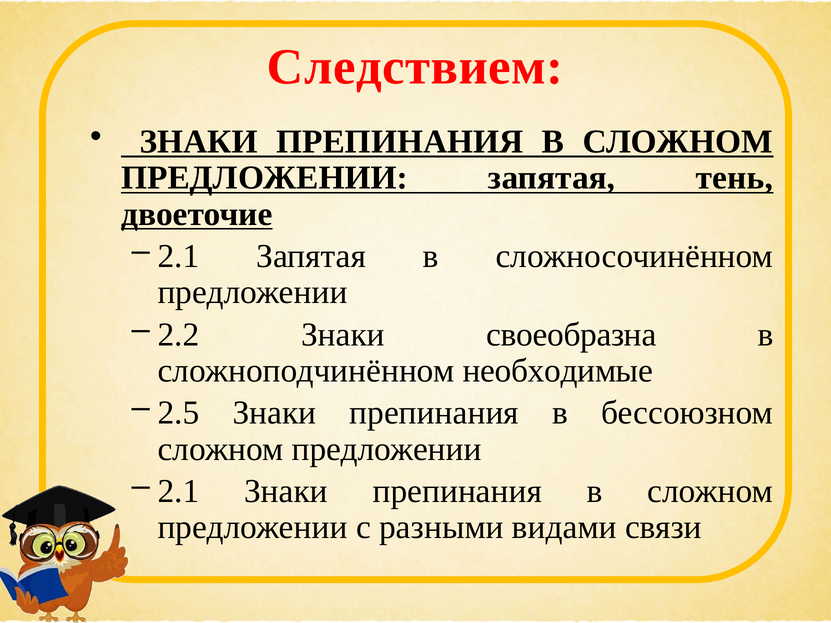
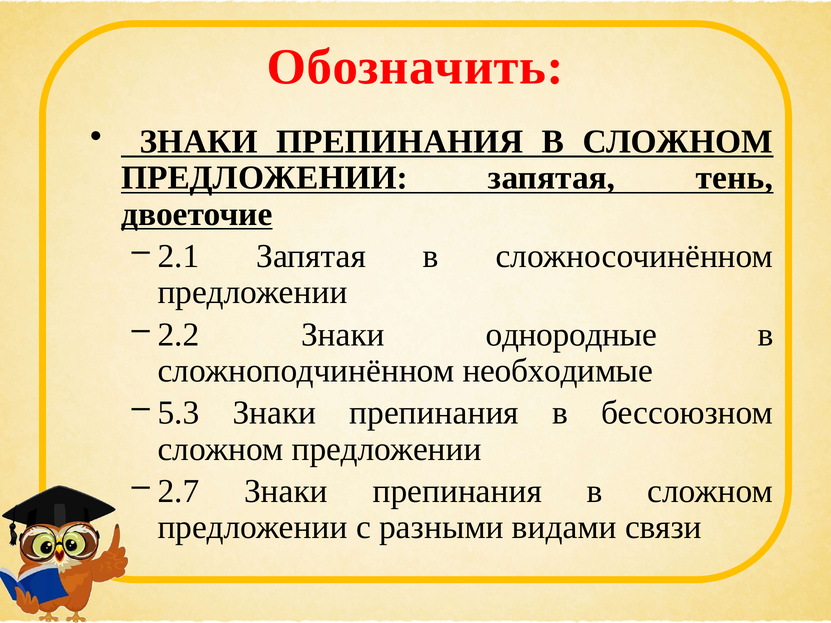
Следствием: Следствием -> Обозначить
своеобразна: своеобразна -> однородные
2.5: 2.5 -> 5.3
2.1 at (178, 491): 2.1 -> 2.7
